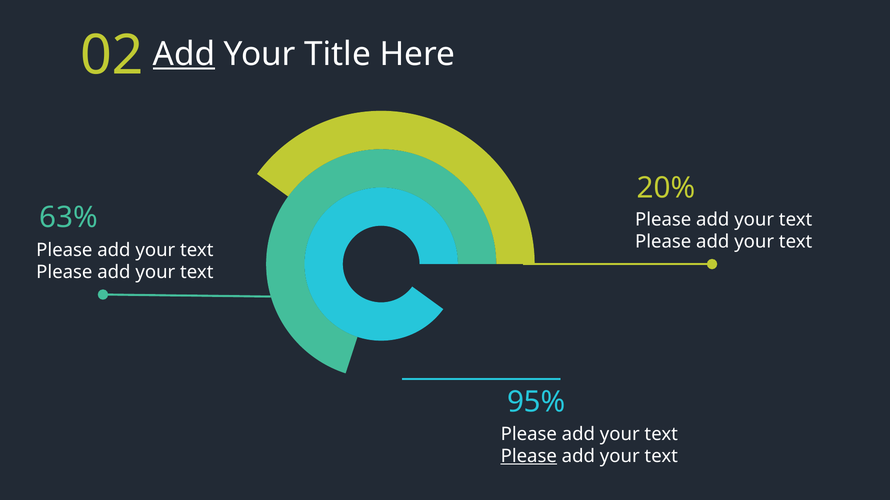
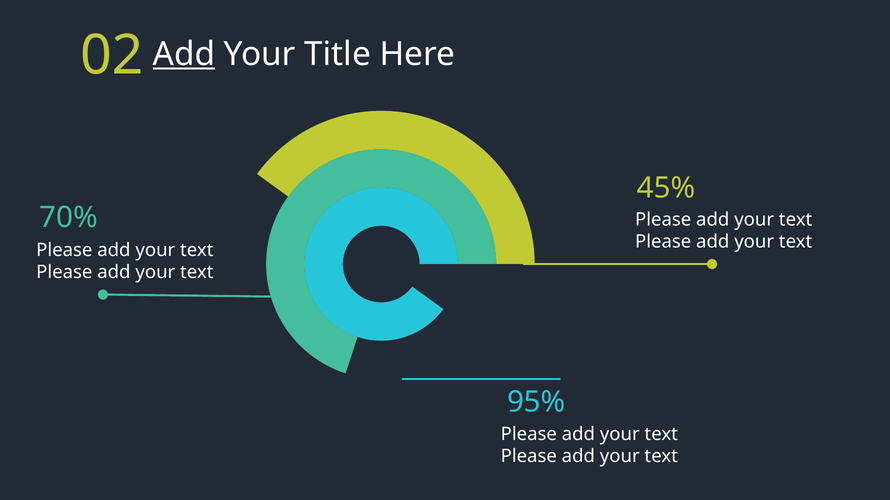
20%: 20% -> 45%
63%: 63% -> 70%
Please at (529, 457) underline: present -> none
